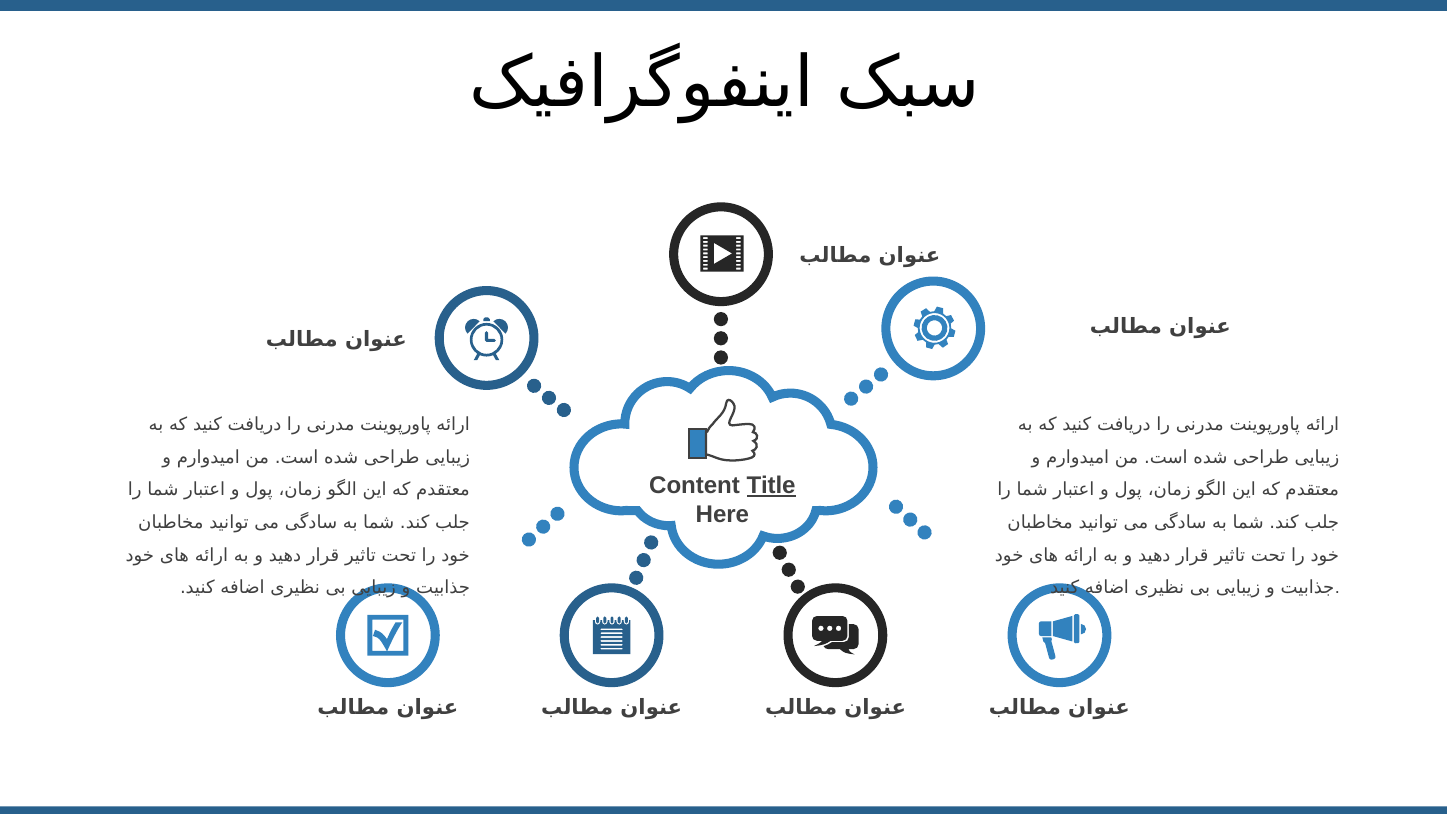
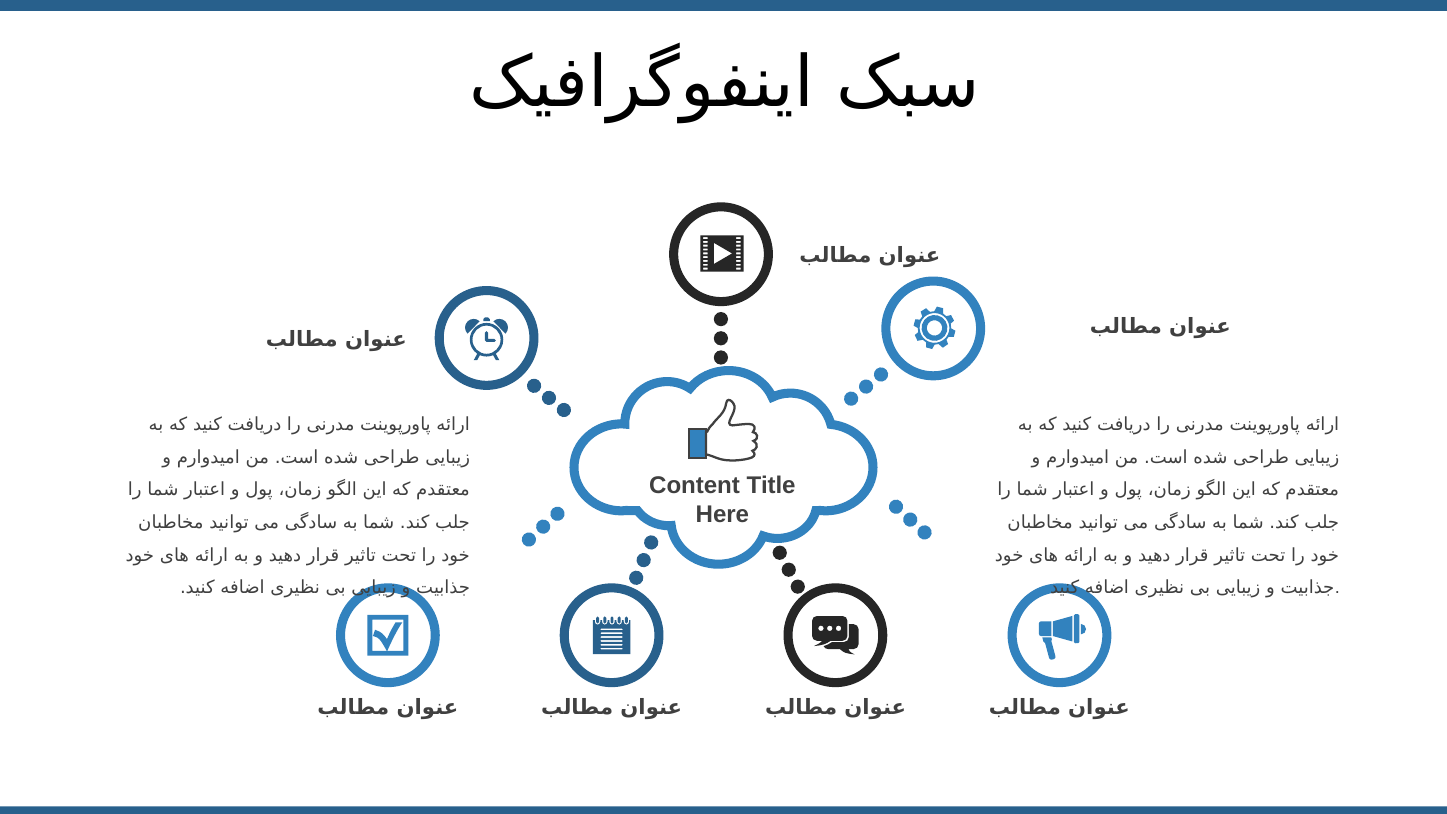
Title underline: present -> none
